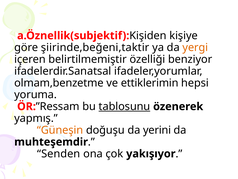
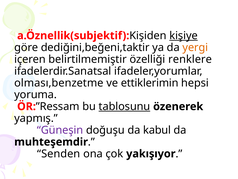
kişiye underline: none -> present
şiirinde,beğeni,taktir: şiirinde,beğeni,taktir -> dediğini,beğeni,taktir
benziyor: benziyor -> renklere
olmam,benzetme: olmam,benzetme -> olması,benzetme
Güneşin colour: orange -> purple
yerini: yerini -> kabul
